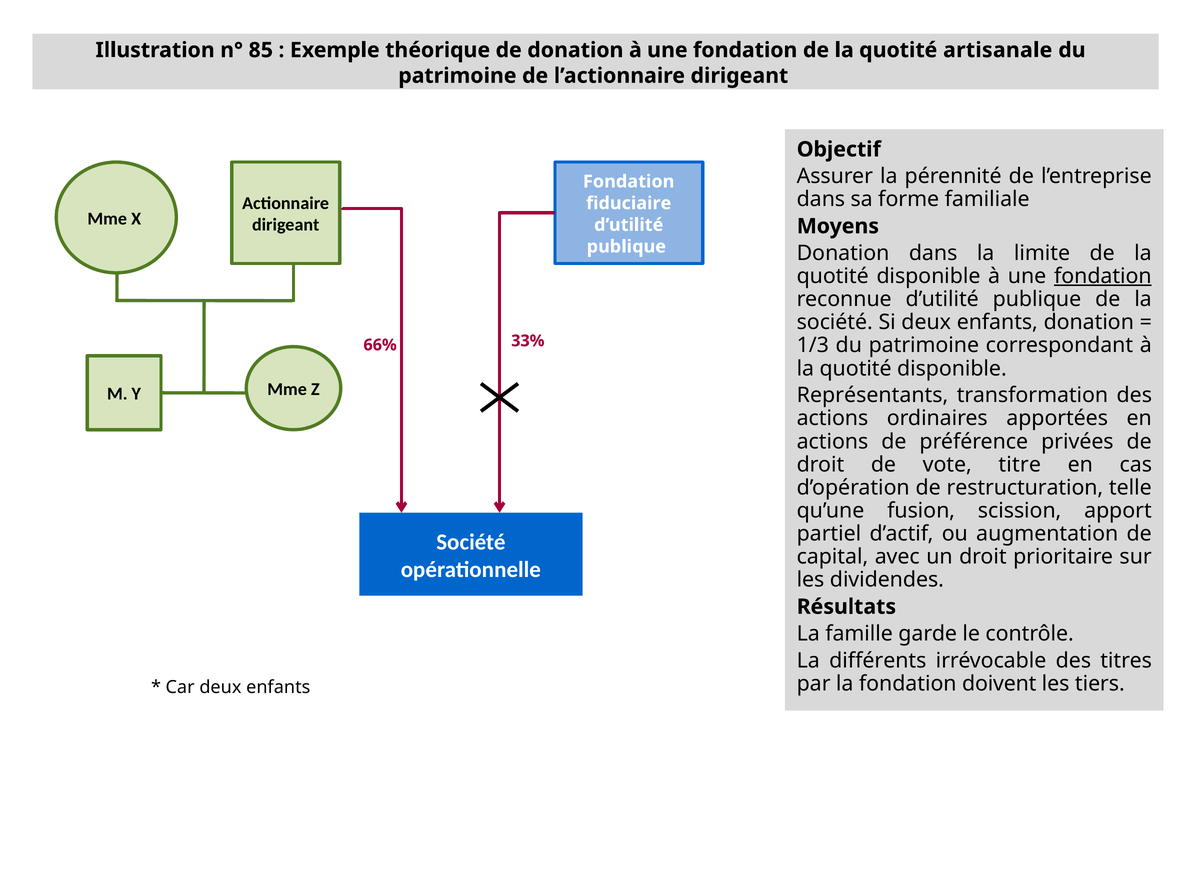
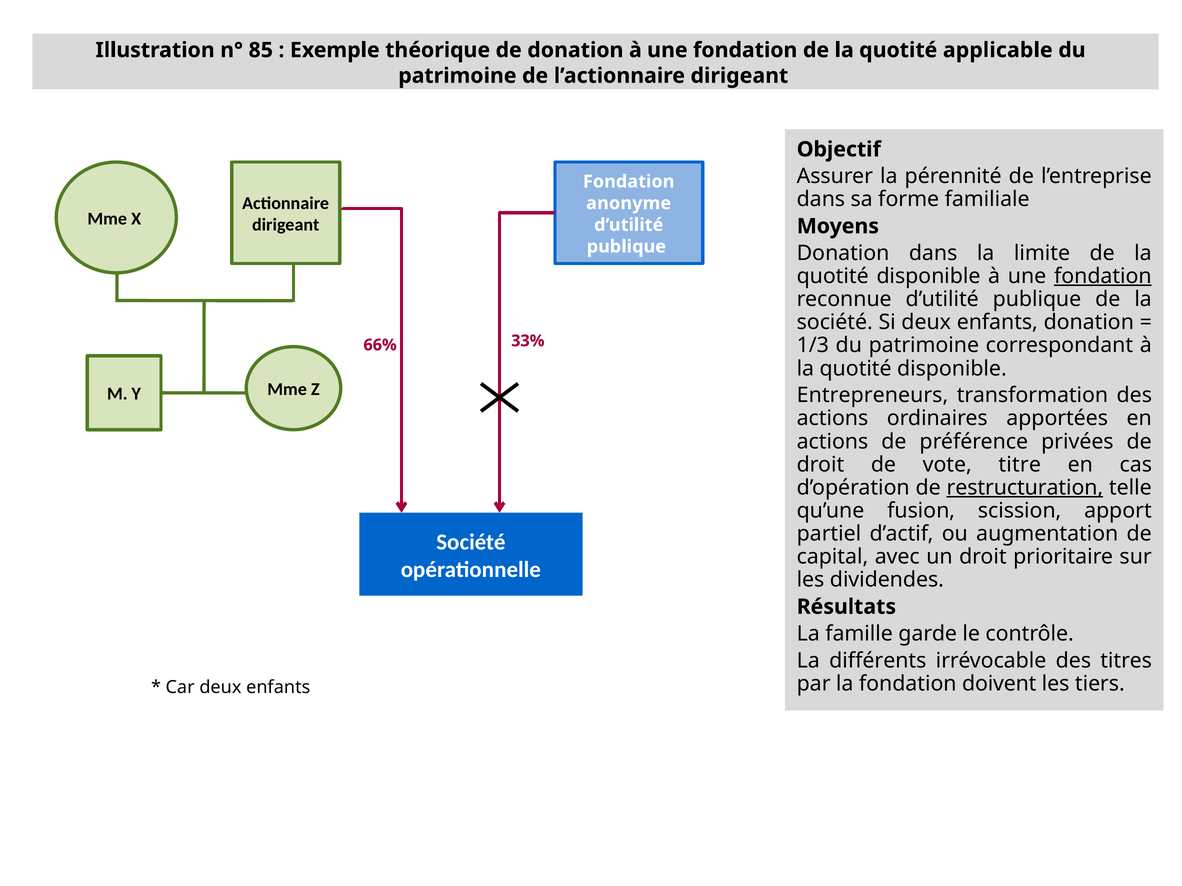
artisanale: artisanale -> applicable
fiduciaire: fiduciaire -> anonyme
Représentants: Représentants -> Entrepreneurs
restructuration underline: none -> present
